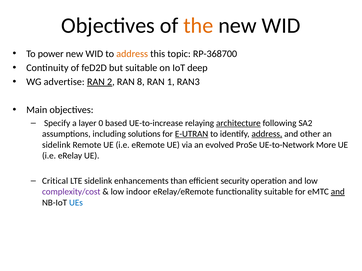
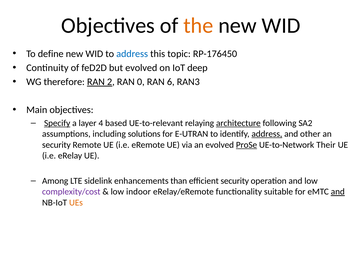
power: power -> define
address at (132, 54) colour: orange -> blue
RP-368700: RP-368700 -> RP-176450
but suitable: suitable -> evolved
advertise: advertise -> therefore
8: 8 -> 0
1: 1 -> 6
Specify underline: none -> present
0: 0 -> 4
UE-to-increase: UE-to-increase -> UE-to-relevant
E-UTRAN underline: present -> none
sidelink at (56, 145): sidelink -> security
ProSe underline: none -> present
More: More -> Their
Critical: Critical -> Among
UEs colour: blue -> orange
